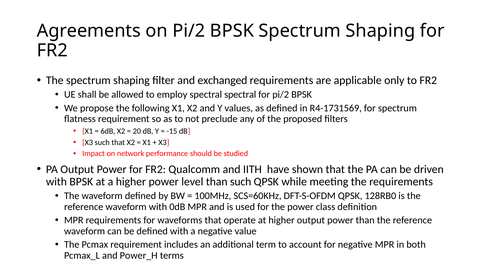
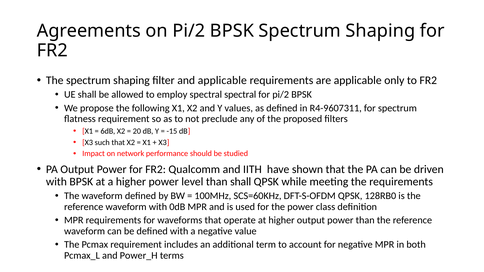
and exchanged: exchanged -> applicable
R4-1731569: R4-1731569 -> R4-9607311
than such: such -> shall
